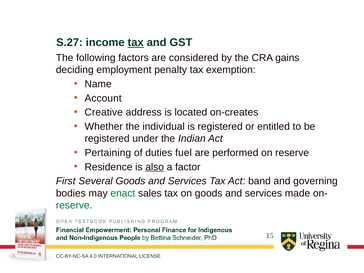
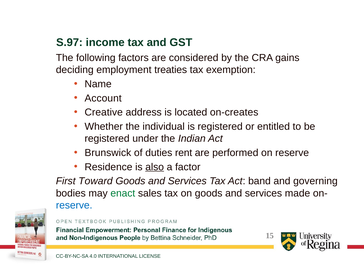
S.27: S.27 -> S.97
tax at (136, 43) underline: present -> none
penalty: penalty -> treaties
Pertaining: Pertaining -> Brunswick
fuel: fuel -> rent
Several: Several -> Toward
reserve at (74, 205) colour: green -> blue
